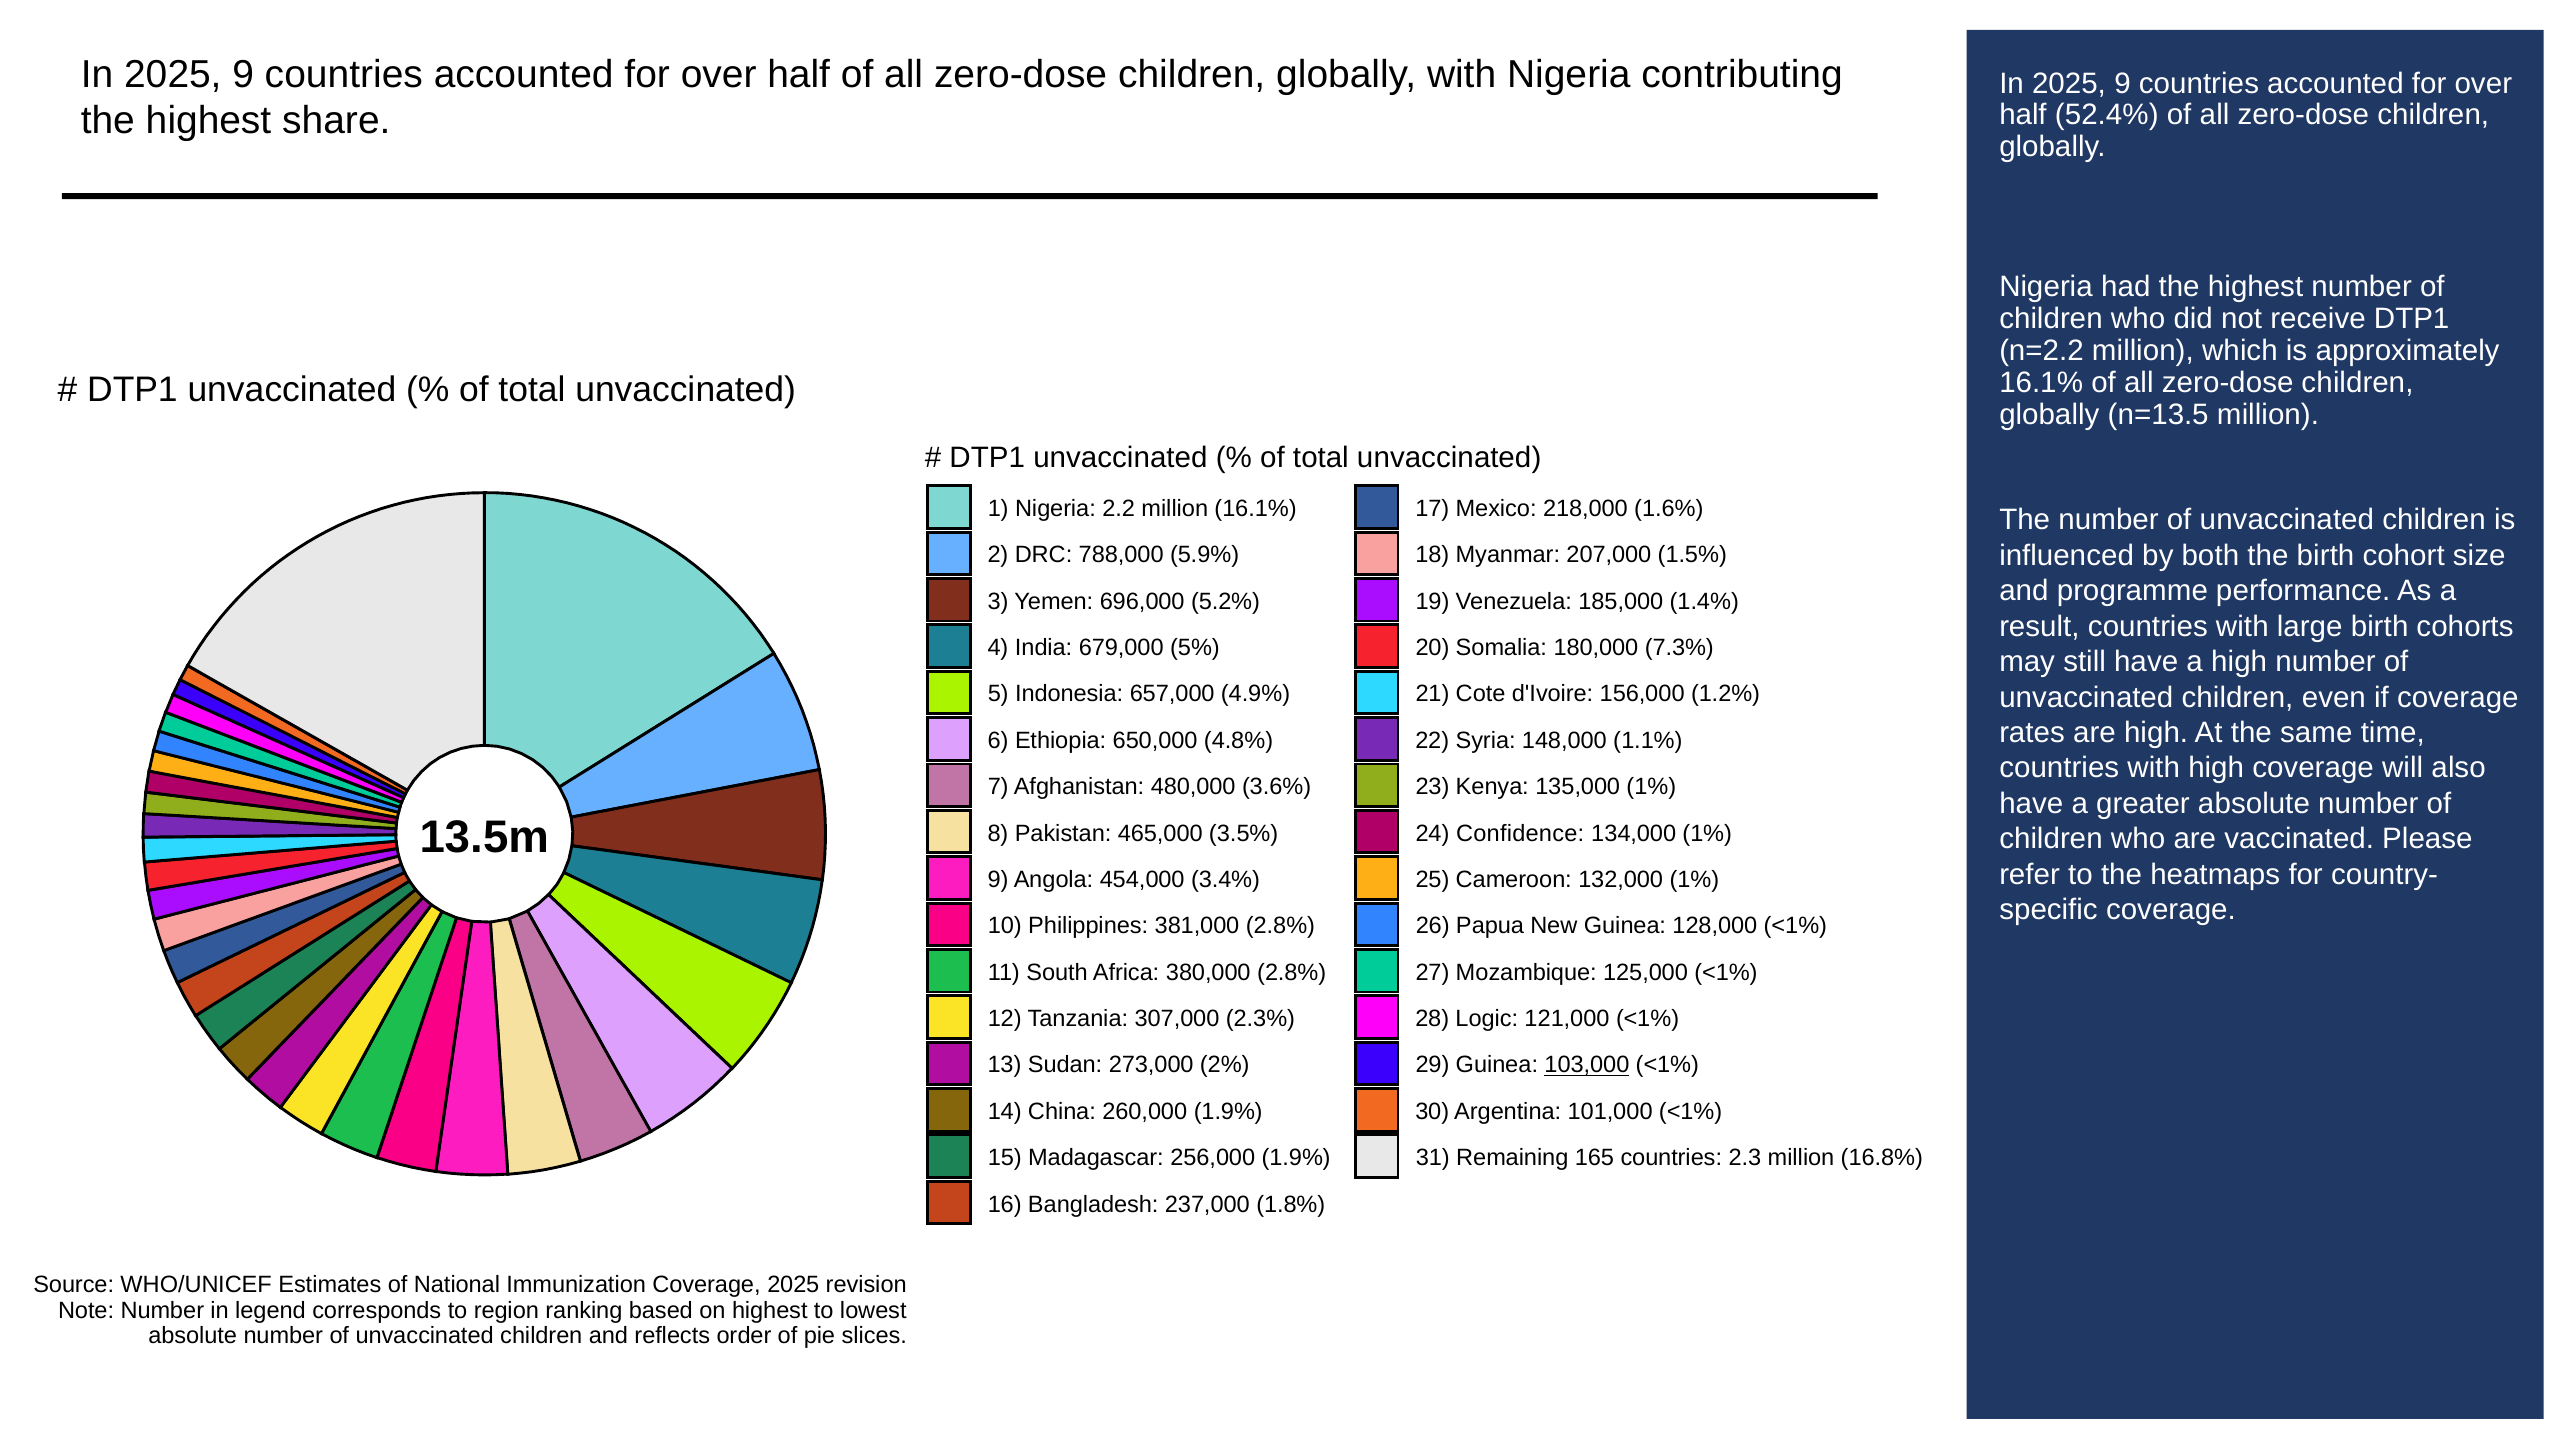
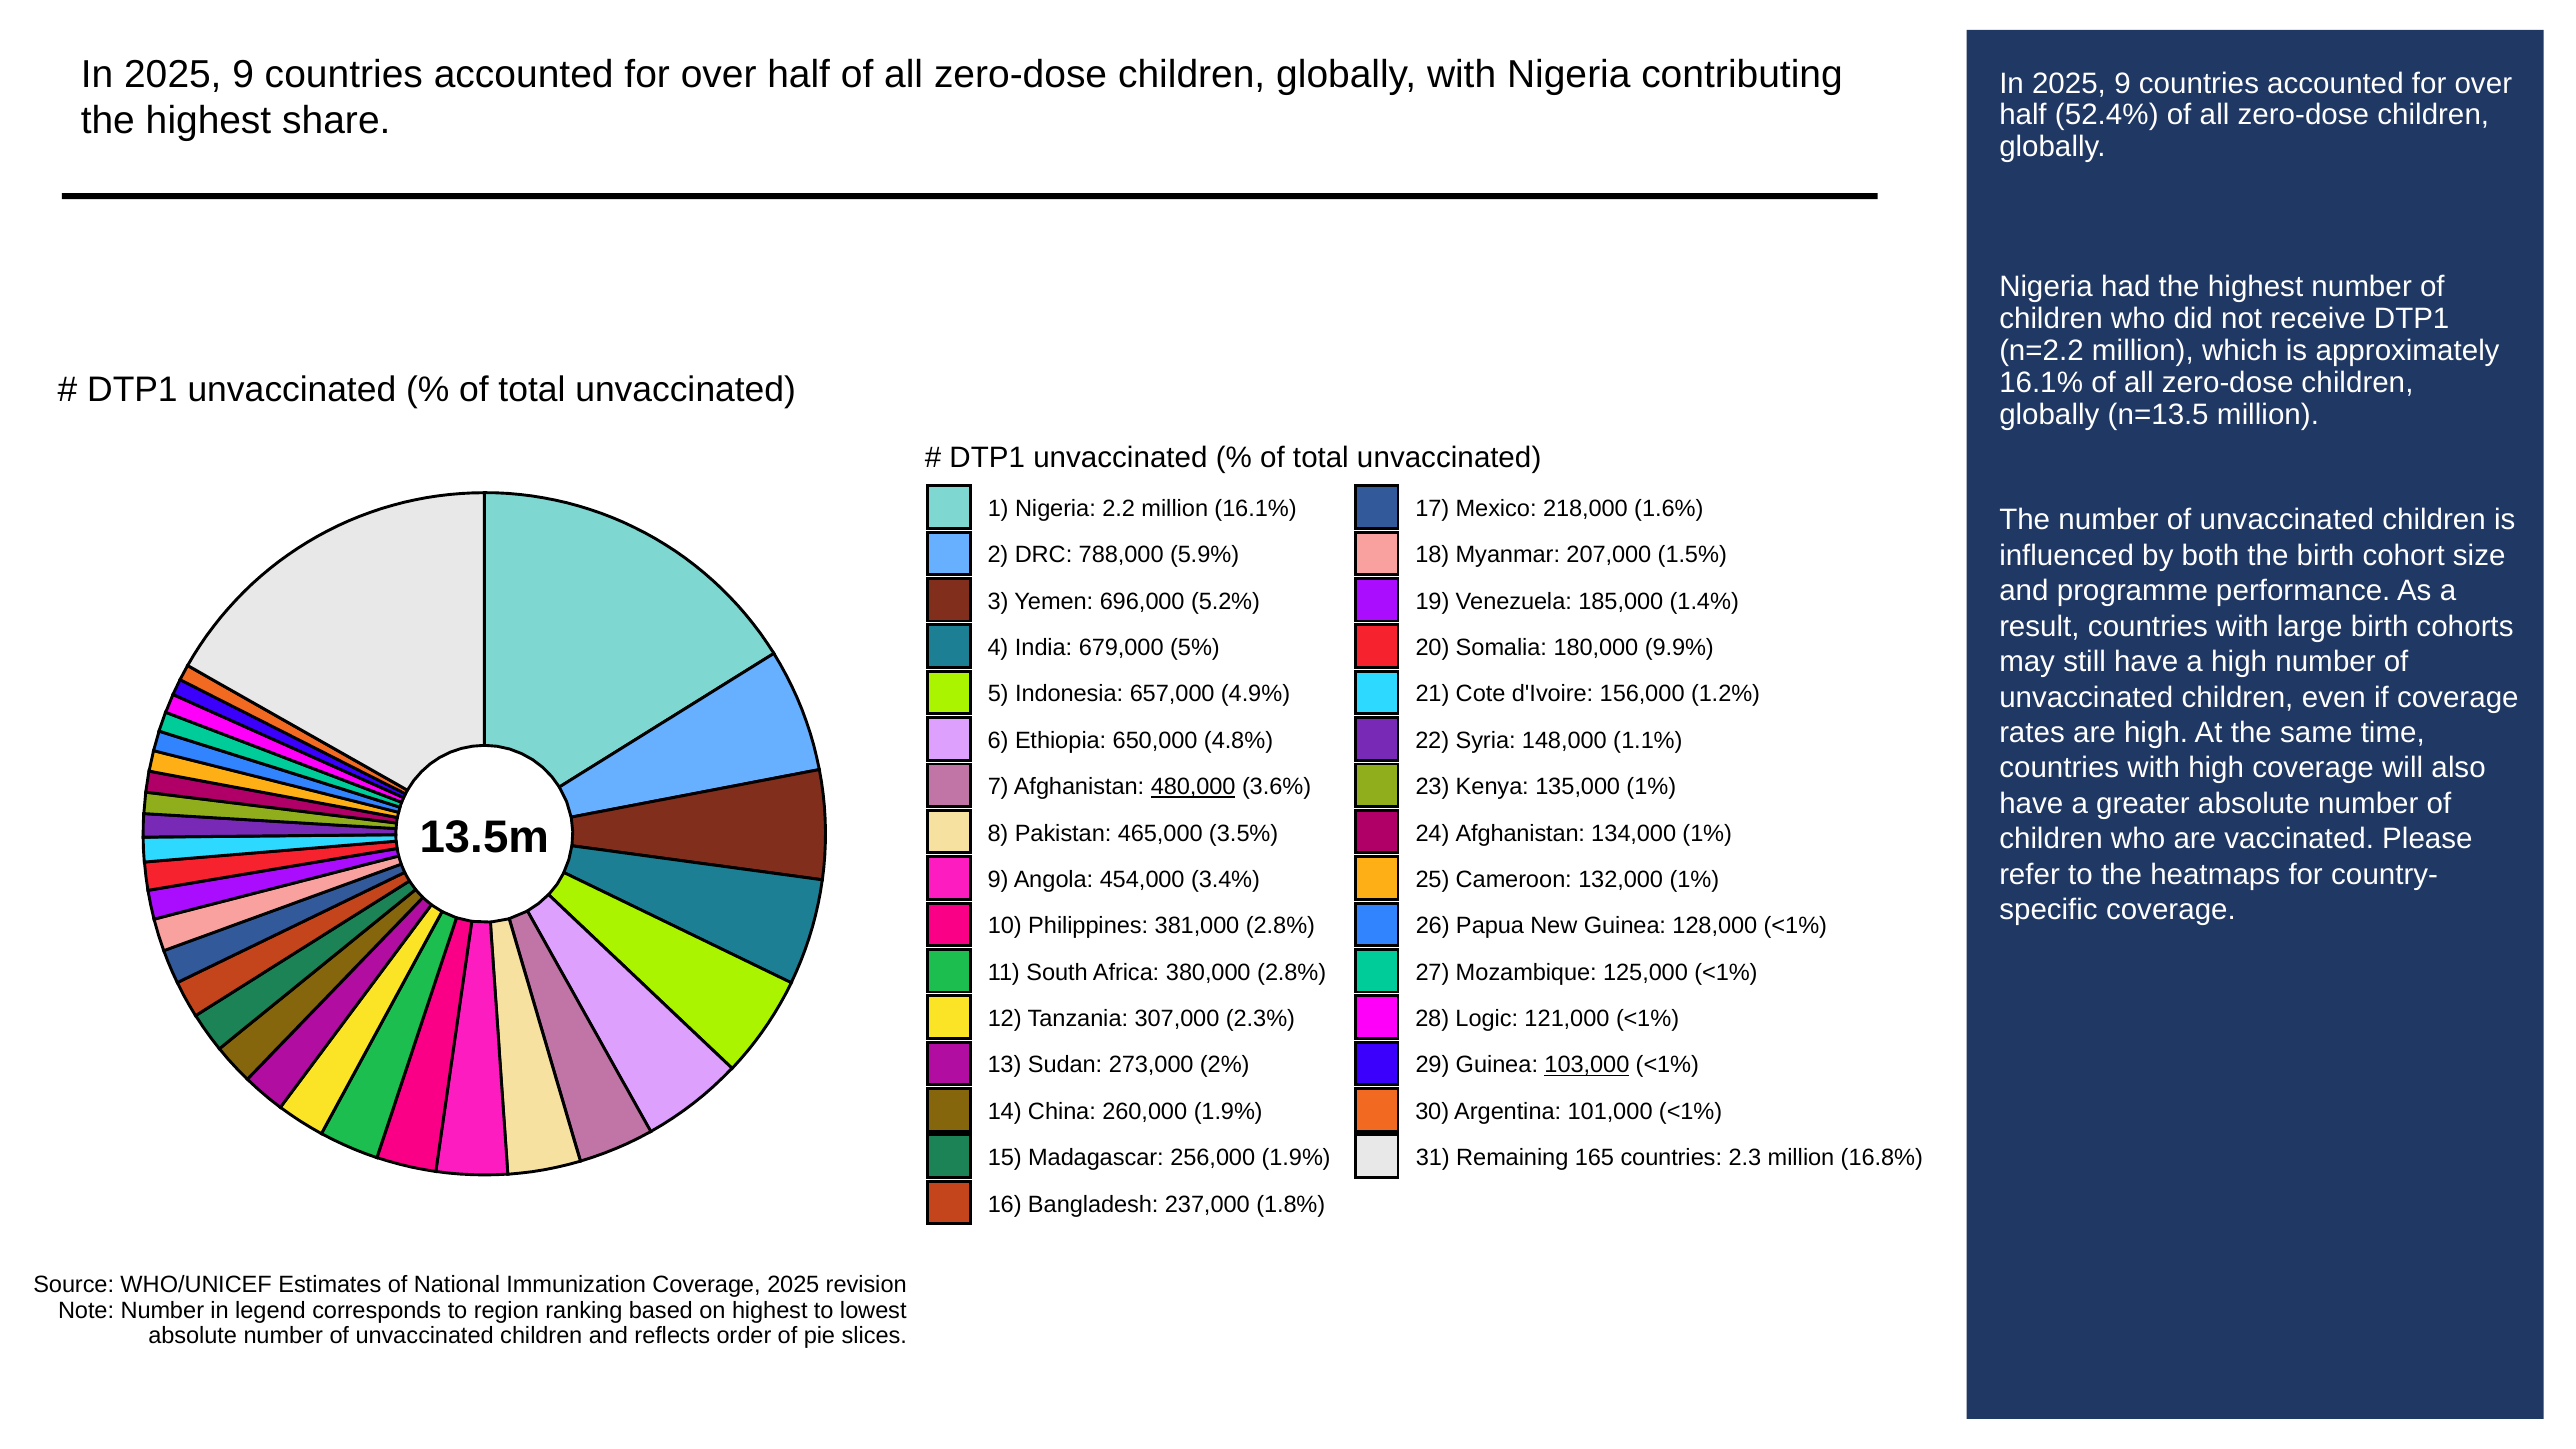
7.3%: 7.3% -> 9.9%
480,000 underline: none -> present
24 Confidence: Confidence -> Afghanistan
